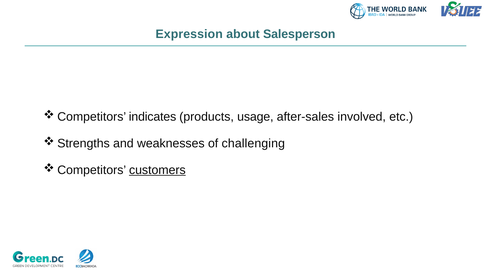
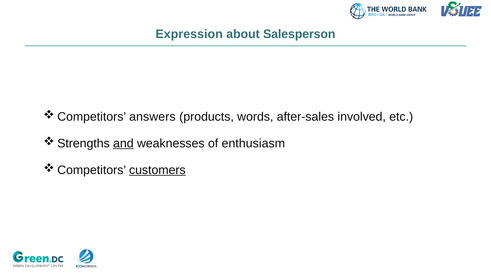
indicates: indicates -> answers
usage: usage -> words
and underline: none -> present
challenging: challenging -> enthusiasm
